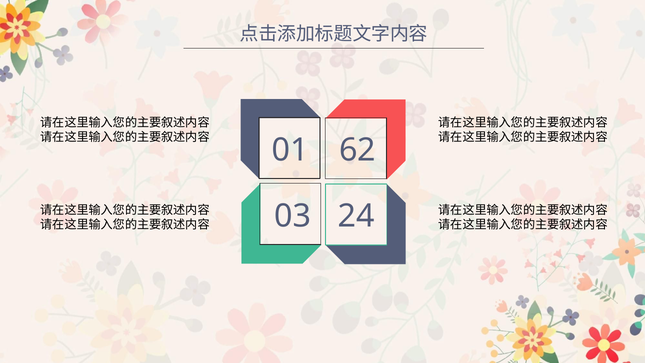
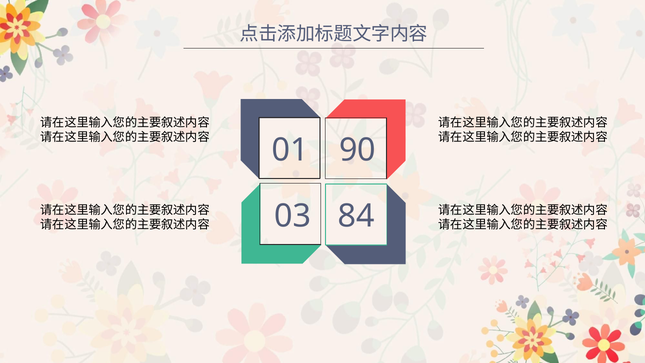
62: 62 -> 90
24: 24 -> 84
